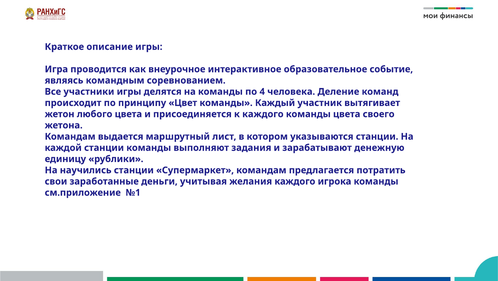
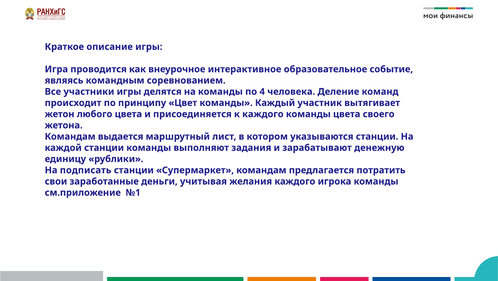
научились: научились -> подписать
